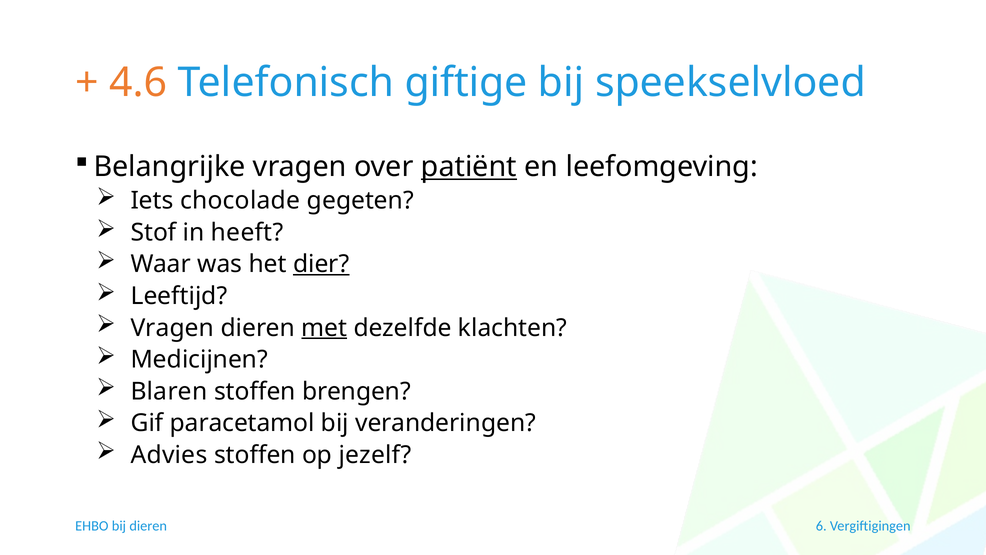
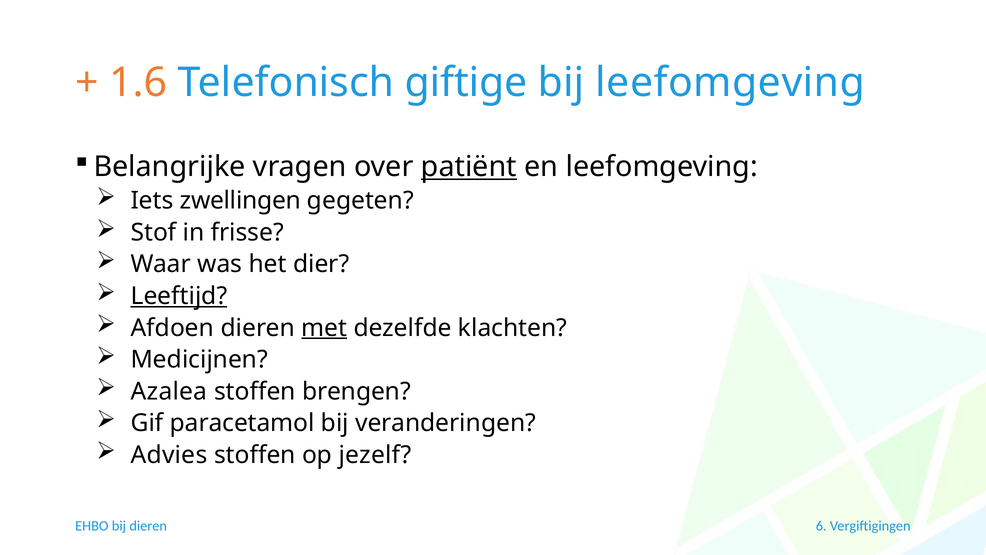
4.6: 4.6 -> 1.6
bij speekselvloed: speekselvloed -> leefomgeving
chocolade: chocolade -> zwellingen
heeft: heeft -> frisse
dier underline: present -> none
Leeftijd underline: none -> present
Vragen at (172, 328): Vragen -> Afdoen
Blaren: Blaren -> Azalea
